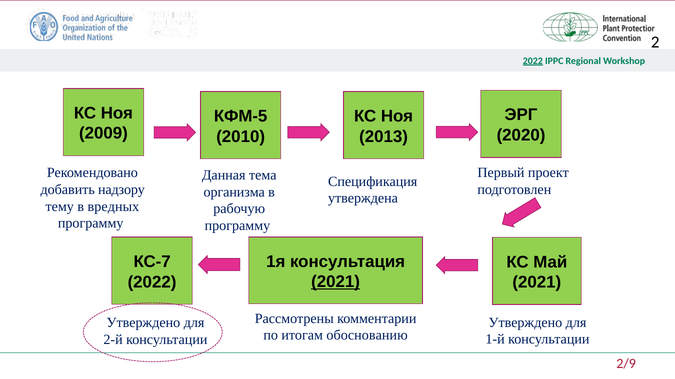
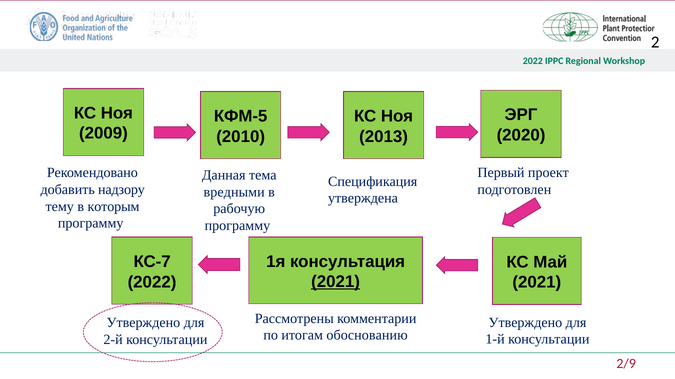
2022 at (533, 61) underline: present -> none
организма: организма -> вредными
вредных: вредных -> которым
